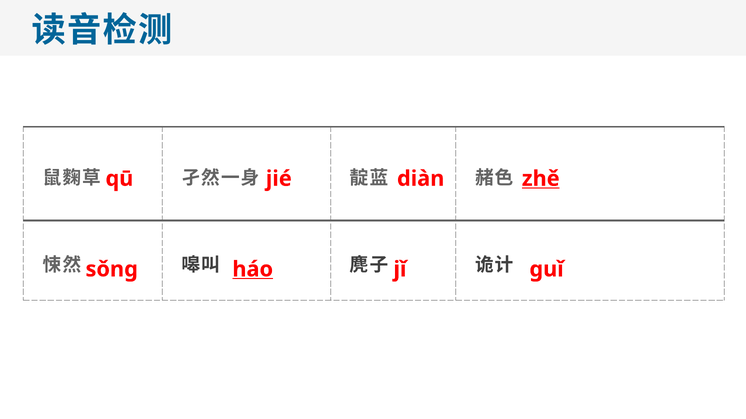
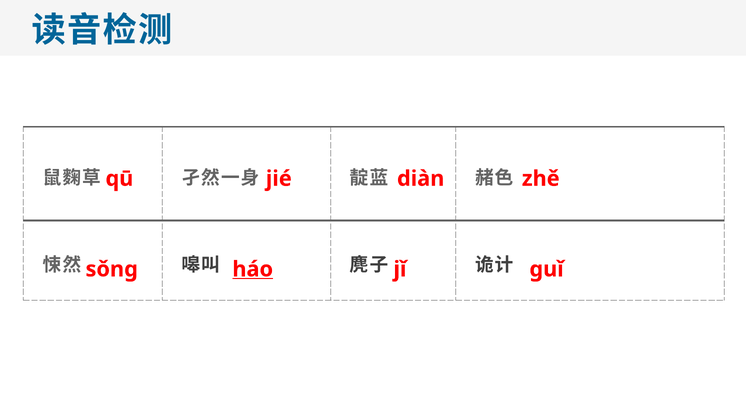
zhě underline: present -> none
